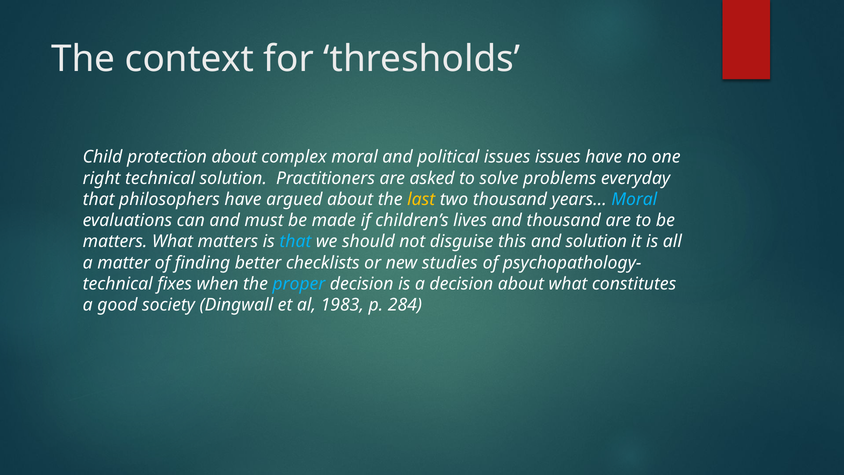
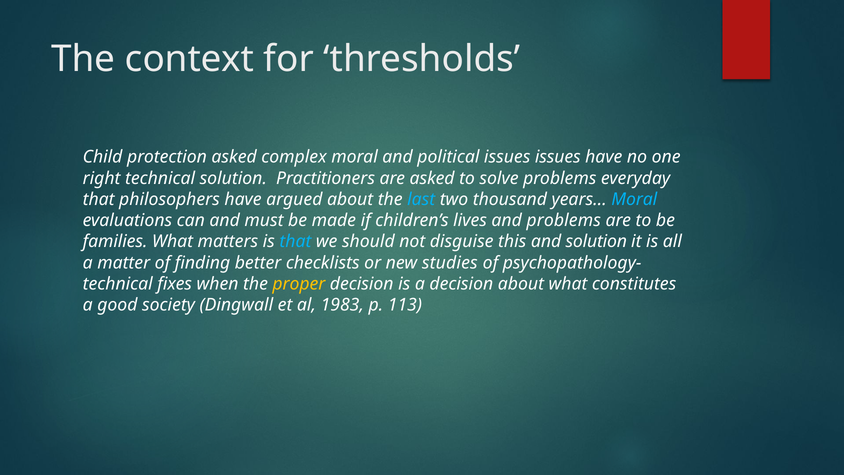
protection about: about -> asked
last colour: yellow -> light blue
and thousand: thousand -> problems
matters at (115, 242): matters -> families
proper colour: light blue -> yellow
284: 284 -> 113
